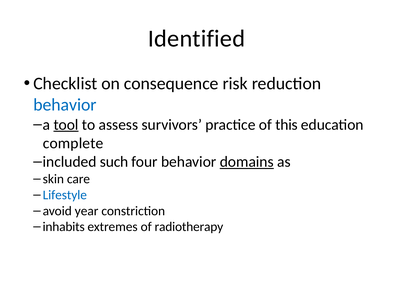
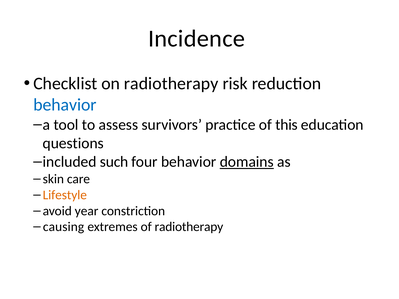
Identified: Identified -> Incidence
on consequence: consequence -> radiotherapy
tool underline: present -> none
complete: complete -> questions
Lifestyle colour: blue -> orange
inhabits: inhabits -> causing
